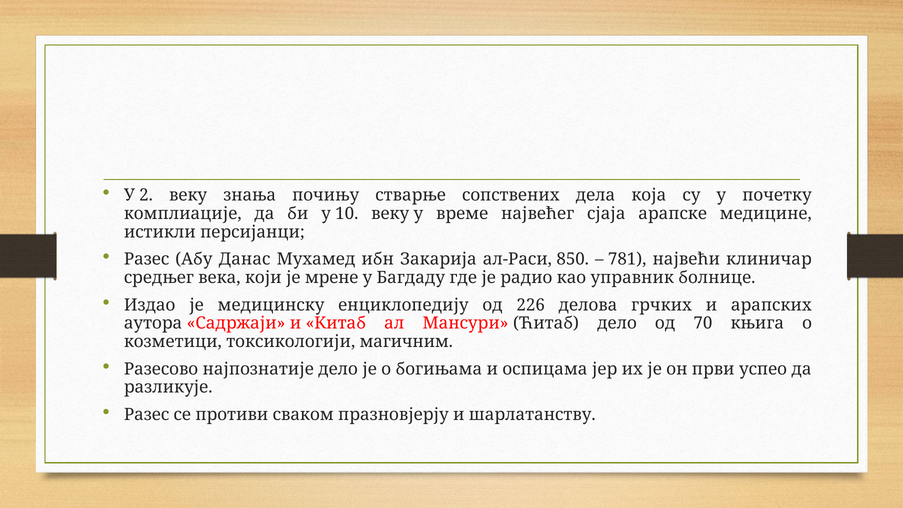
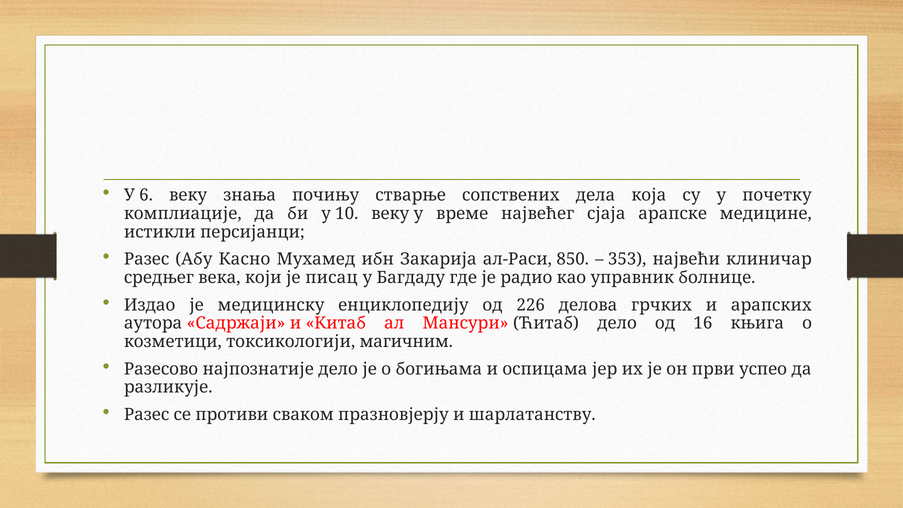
2: 2 -> 6
Данас: Данас -> Касно
781: 781 -> 353
мрене: мрене -> писац
70: 70 -> 16
